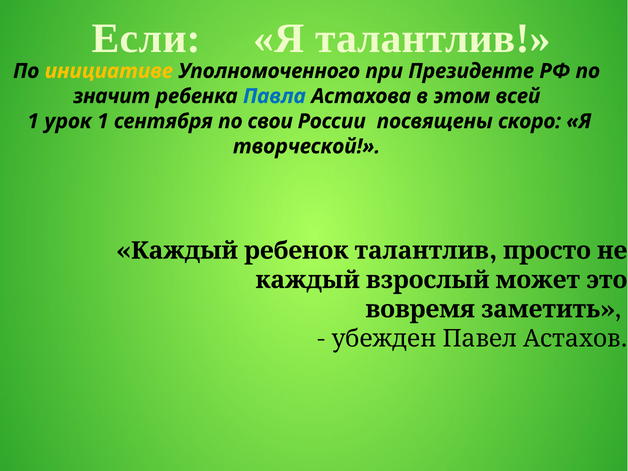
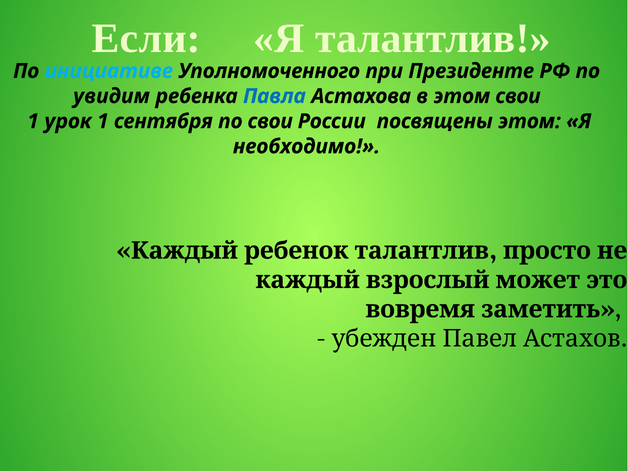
инициативе colour: yellow -> light blue
значит: значит -> увидим
этом всей: всей -> свои
посвящены скоро: скоро -> этом
творческой: творческой -> необходимо
